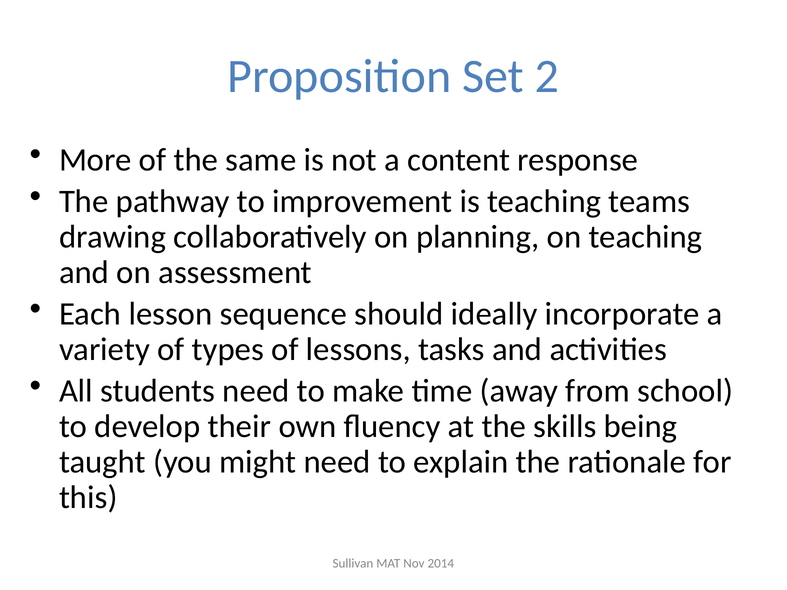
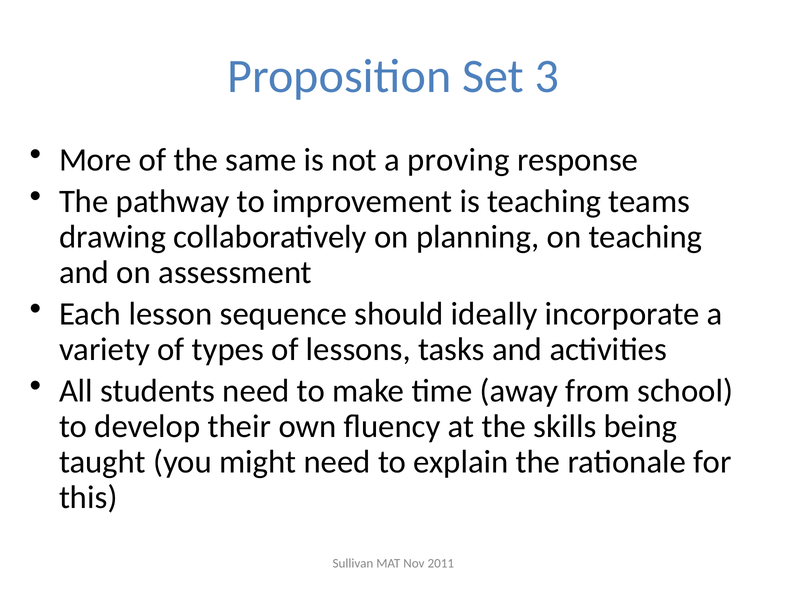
2: 2 -> 3
content: content -> proving
2014: 2014 -> 2011
